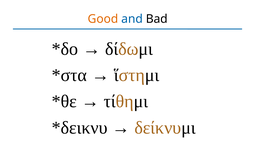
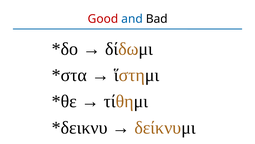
Good colour: orange -> red
